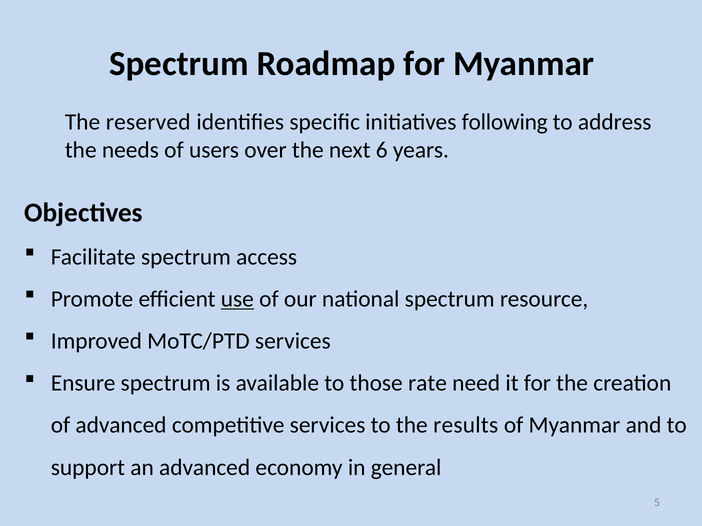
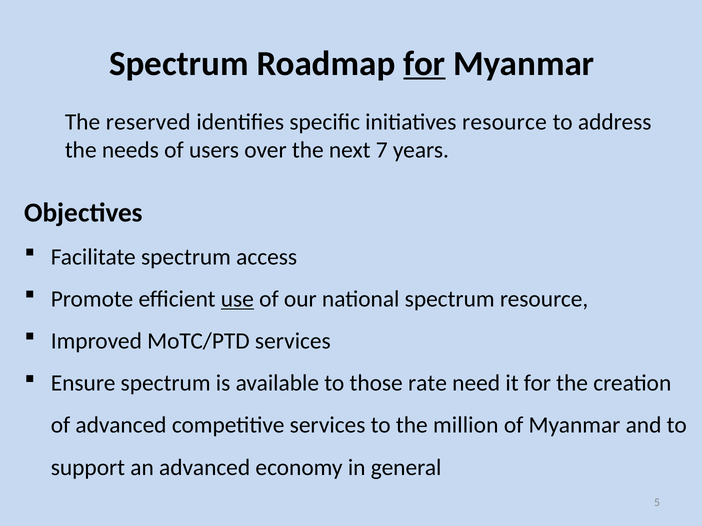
for at (424, 64) underline: none -> present
initiatives following: following -> resource
6: 6 -> 7
results: results -> million
